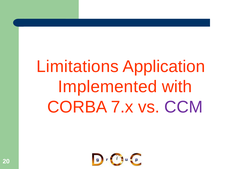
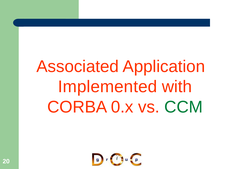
Limitations: Limitations -> Associated
7.x: 7.x -> 0.x
CCM colour: purple -> green
